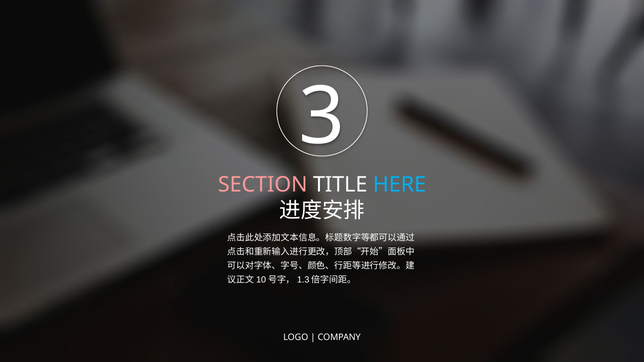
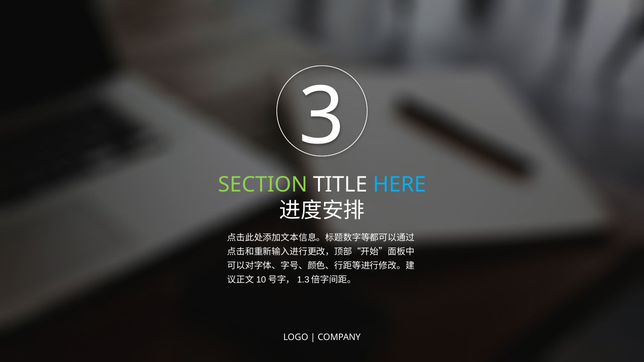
SECTION colour: pink -> light green
